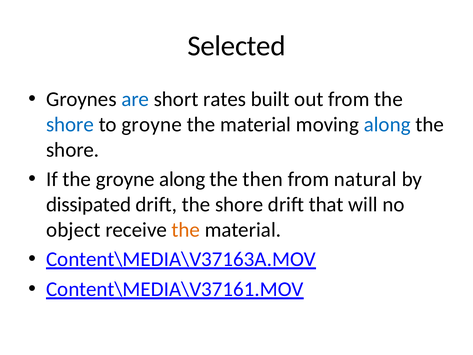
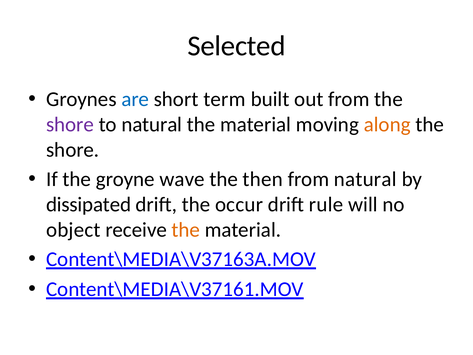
rates: rates -> term
shore at (70, 124) colour: blue -> purple
to groyne: groyne -> natural
along at (387, 124) colour: blue -> orange
groyne along: along -> wave
drift the shore: shore -> occur
that: that -> rule
